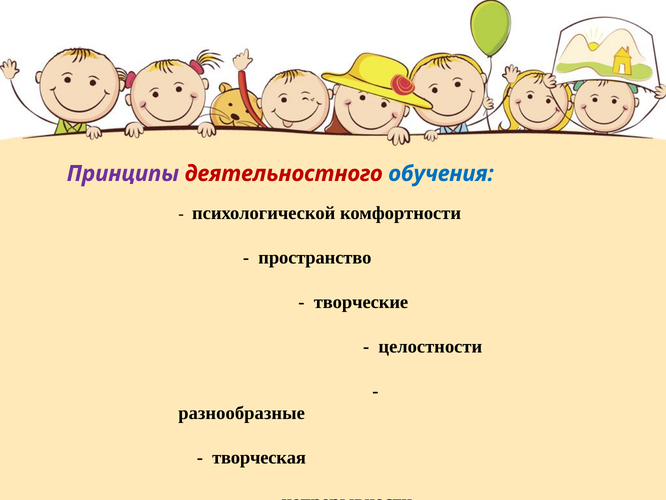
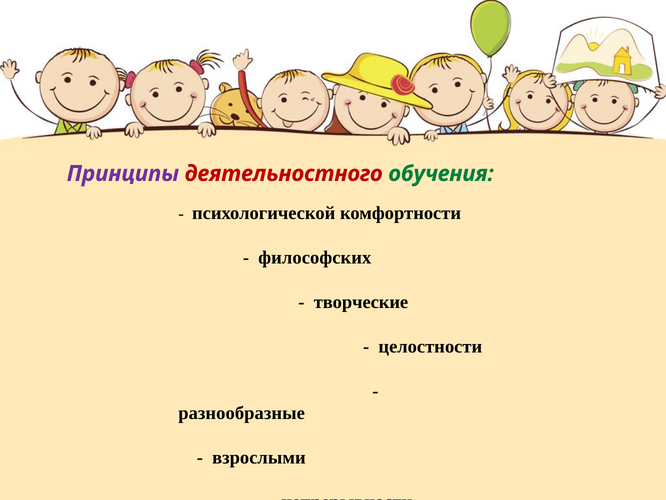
обучения colour: blue -> green
пространство: пространство -> философских
творческая: творческая -> взрослыми
